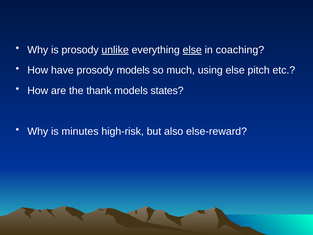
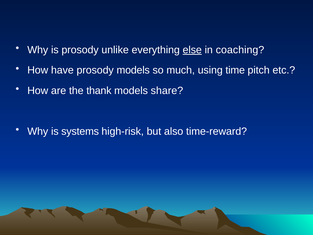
unlike underline: present -> none
using else: else -> time
states: states -> share
minutes: minutes -> systems
else-reward: else-reward -> time-reward
